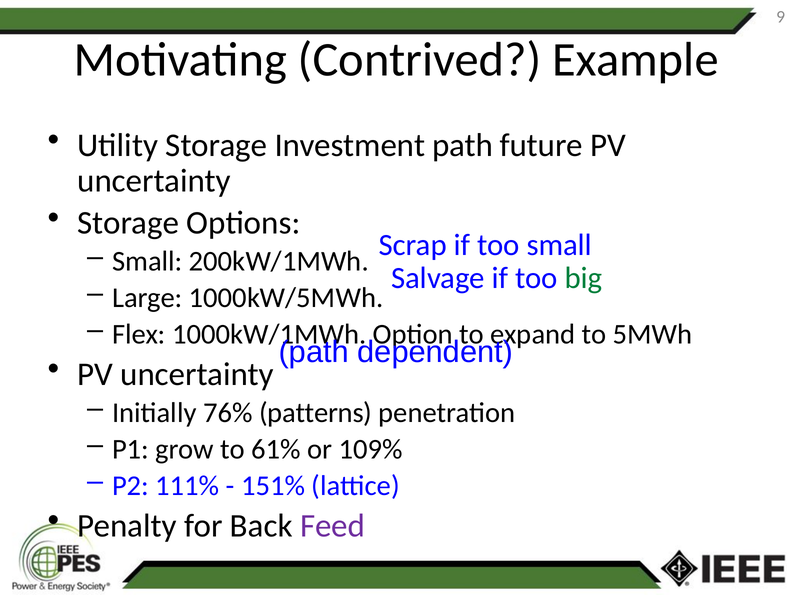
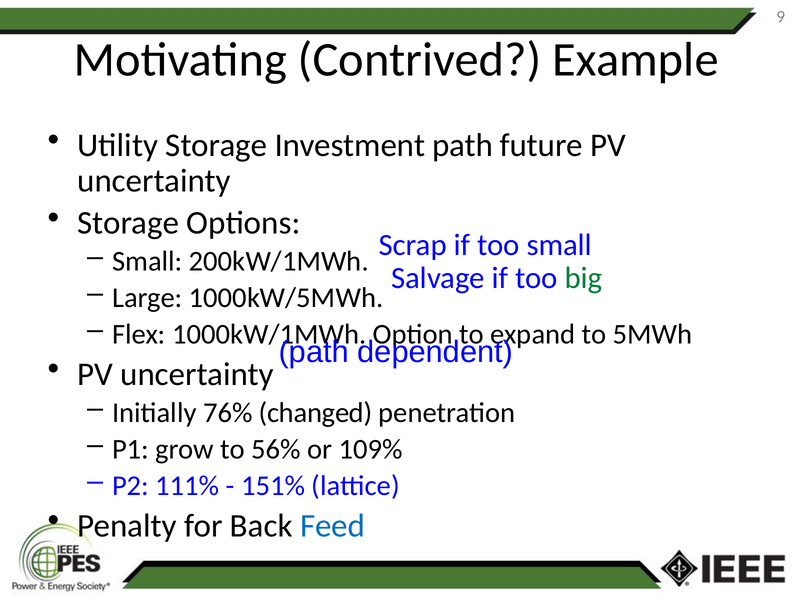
patterns: patterns -> changed
61%: 61% -> 56%
Feed colour: purple -> blue
